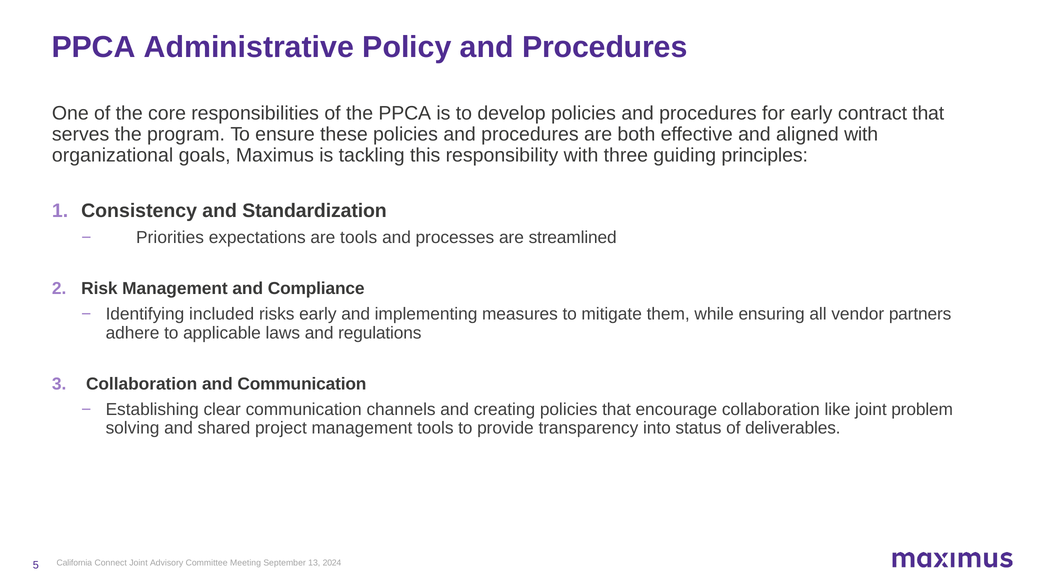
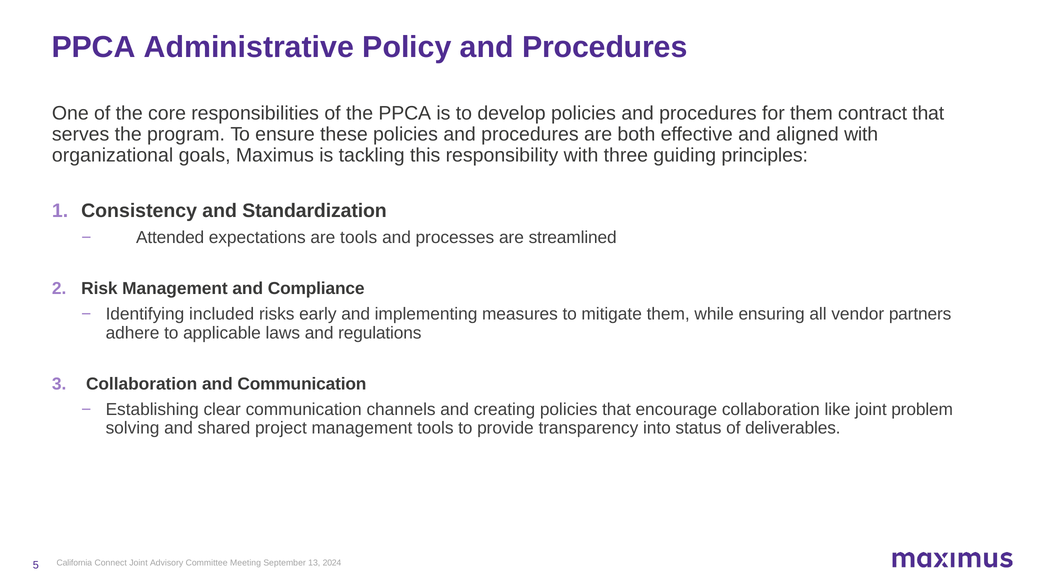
for early: early -> them
Priorities: Priorities -> Attended
